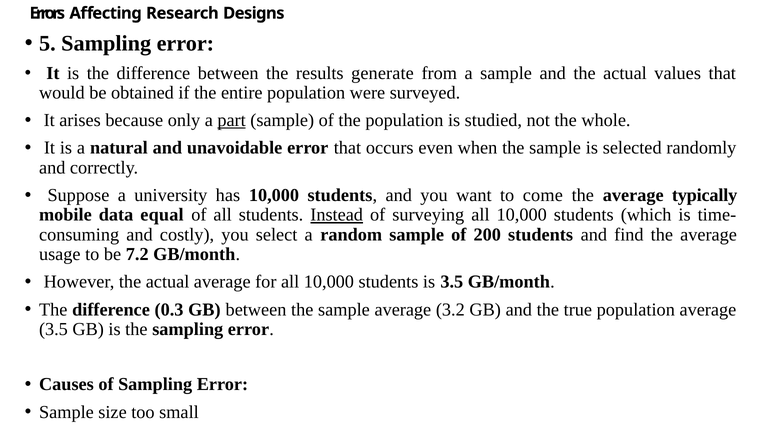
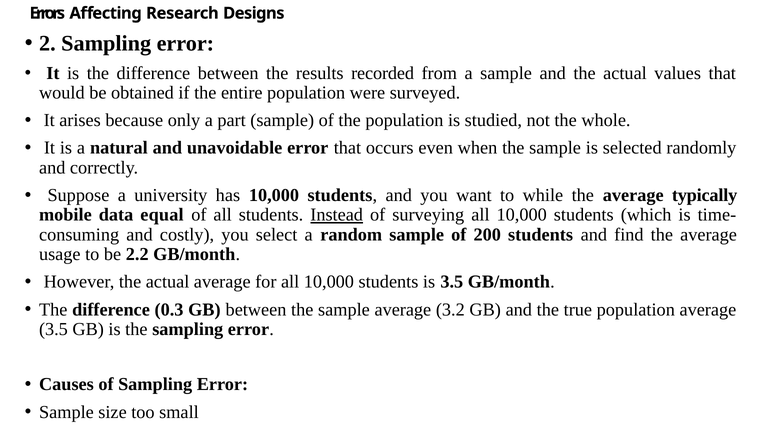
5: 5 -> 2
generate: generate -> recorded
part underline: present -> none
come: come -> while
7.2: 7.2 -> 2.2
